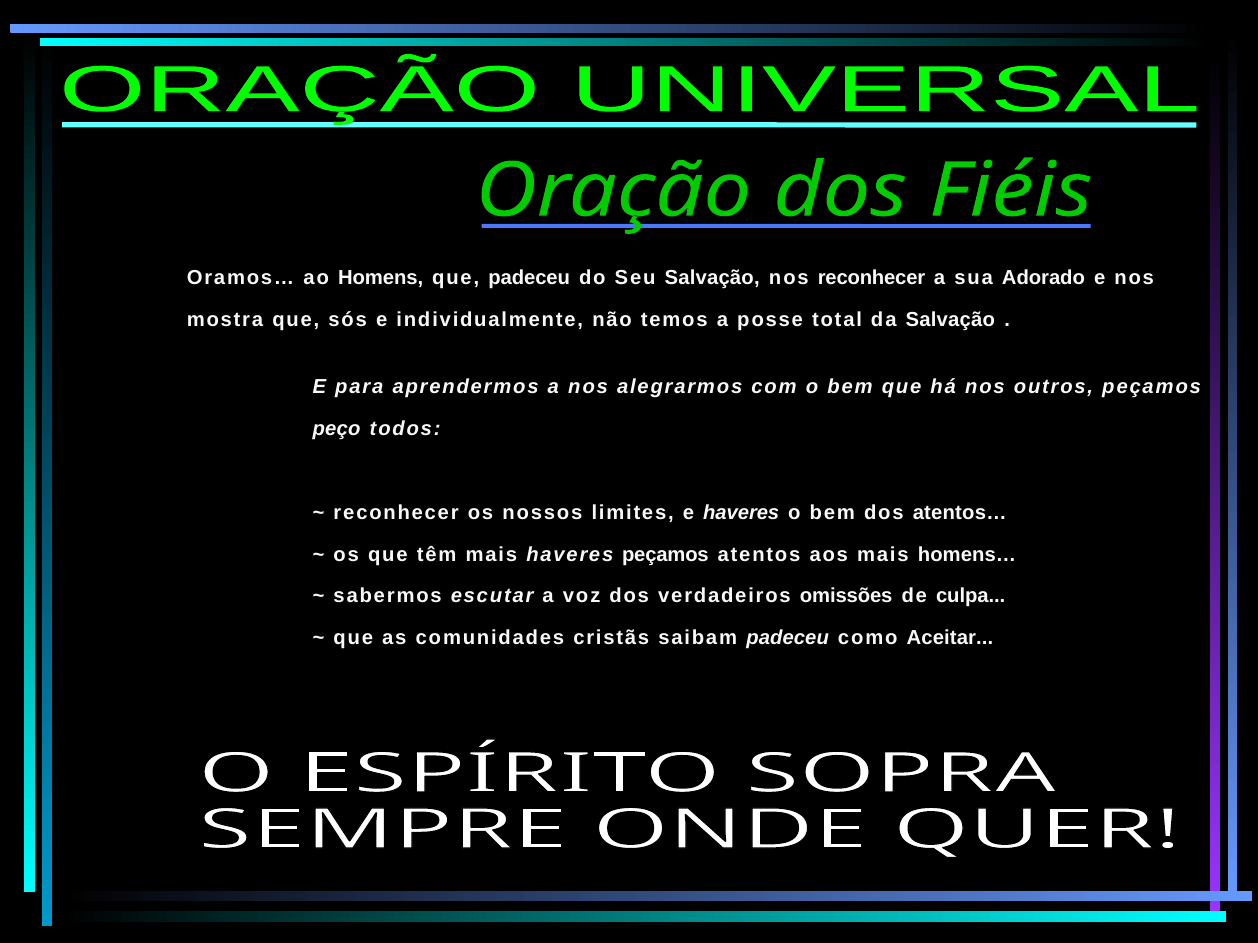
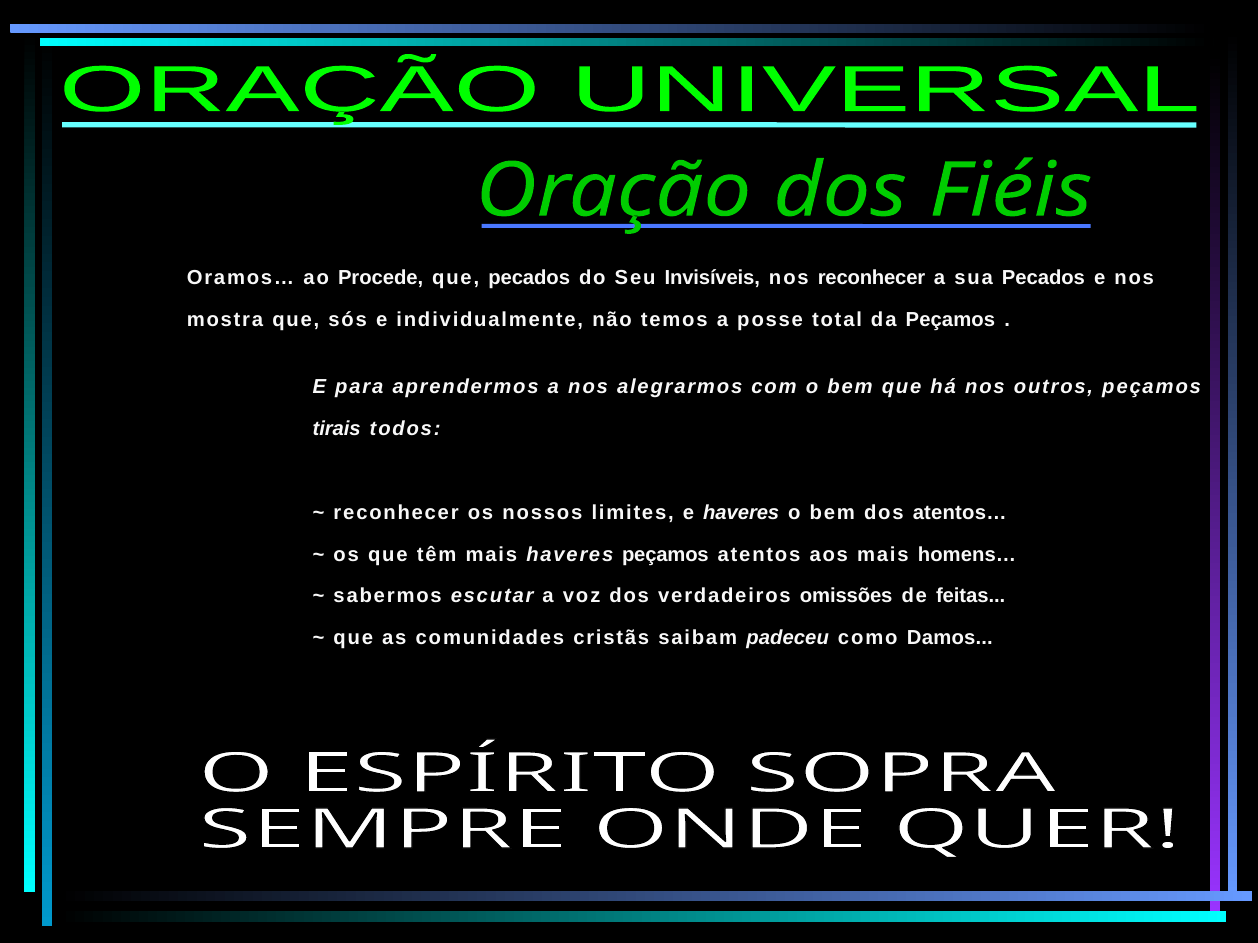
Homens: Homens -> Procede
que padeceu: padeceu -> pecados
Seu Salvação: Salvação -> Invisíveis
sua Adorado: Adorado -> Pecados
da Salvação: Salvação -> Peçamos
peço: peço -> tirais
culpa: culpa -> feitas
Aceitar: Aceitar -> Damos
